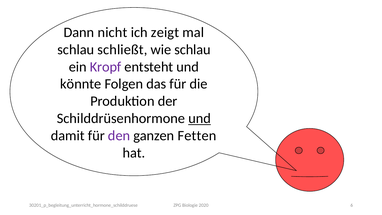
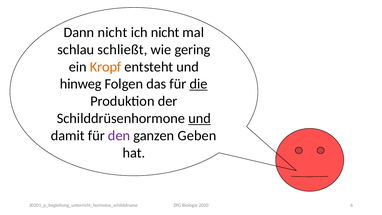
ich zeigt: zeigt -> nicht
wie schlau: schlau -> gering
Kropf colour: purple -> orange
könnte: könnte -> hinweg
die underline: none -> present
Fetten: Fetten -> Geben
